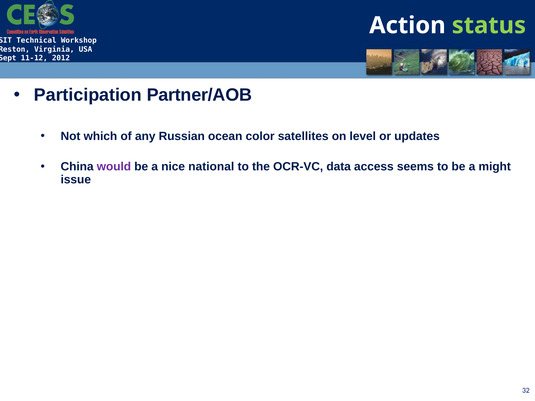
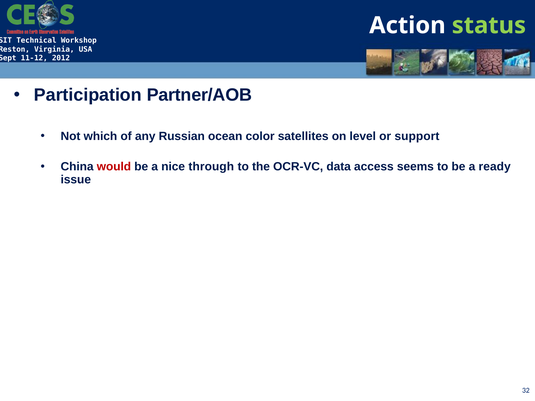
updates: updates -> support
would colour: purple -> red
national: national -> through
might: might -> ready
